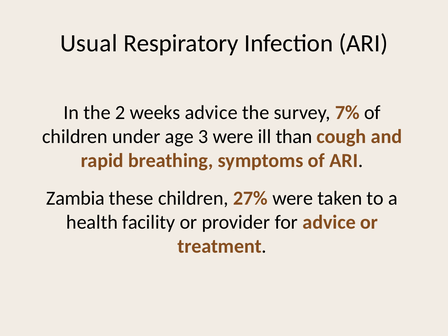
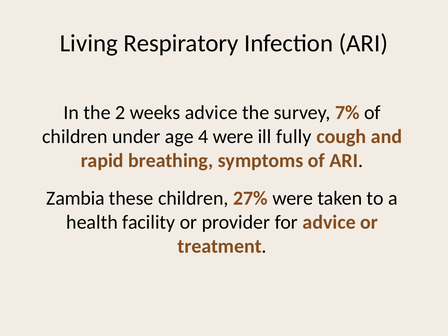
Usual: Usual -> Living
3: 3 -> 4
than: than -> fully
